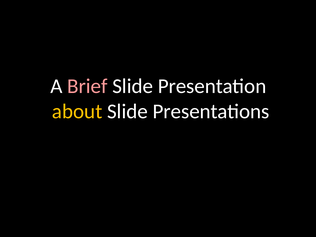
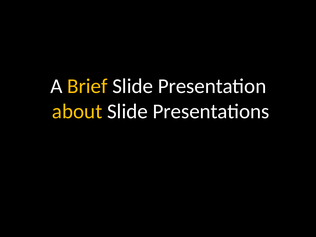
Brief colour: pink -> yellow
